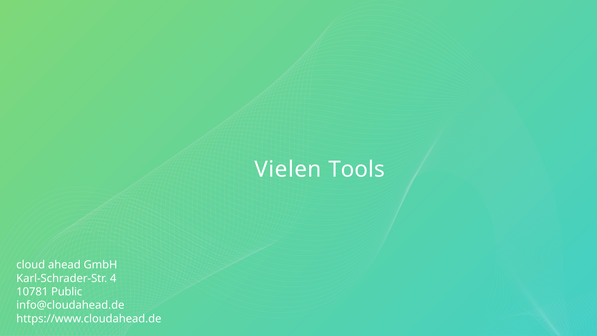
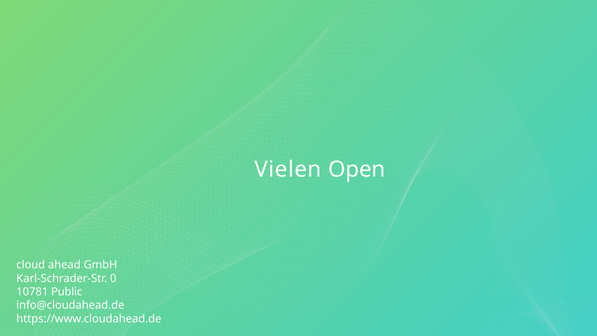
Tools: Tools -> Open
4: 4 -> 0
